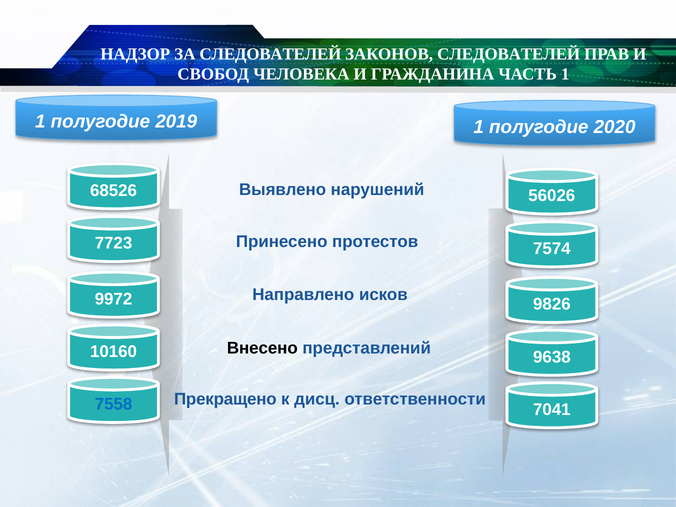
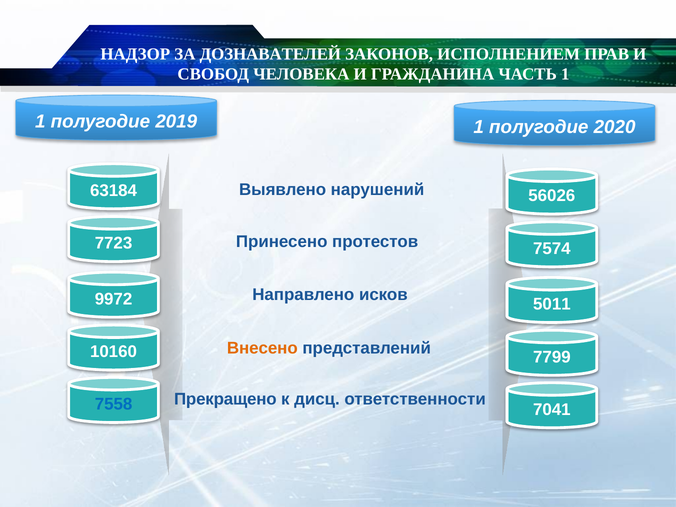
ЗА СЛЕДОВАТЕЛЕЙ: СЛЕДОВАТЕЛЕЙ -> ДОЗНАВАТЕЛЕЙ
ЗАКОНОВ СЛЕДОВАТЕЛЕЙ: СЛЕДОВАТЕЛЕЙ -> ИСПОЛНЕНИЕМ
68526: 68526 -> 63184
9826: 9826 -> 5011
Внесено colour: black -> orange
9638: 9638 -> 7799
